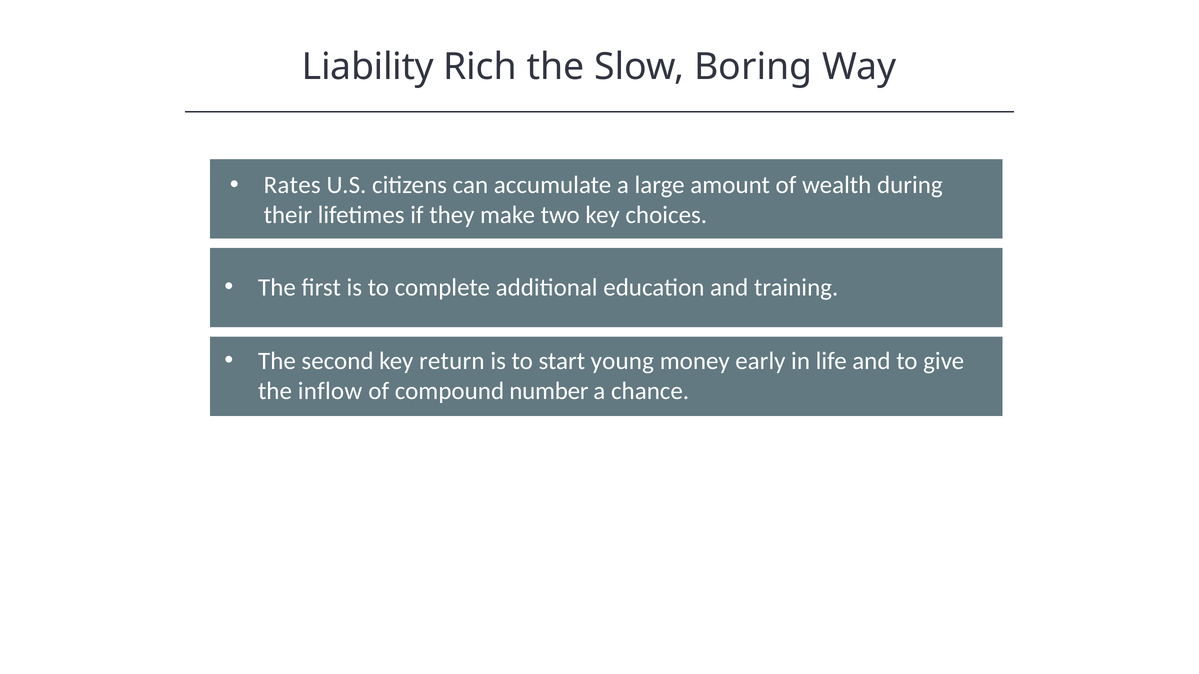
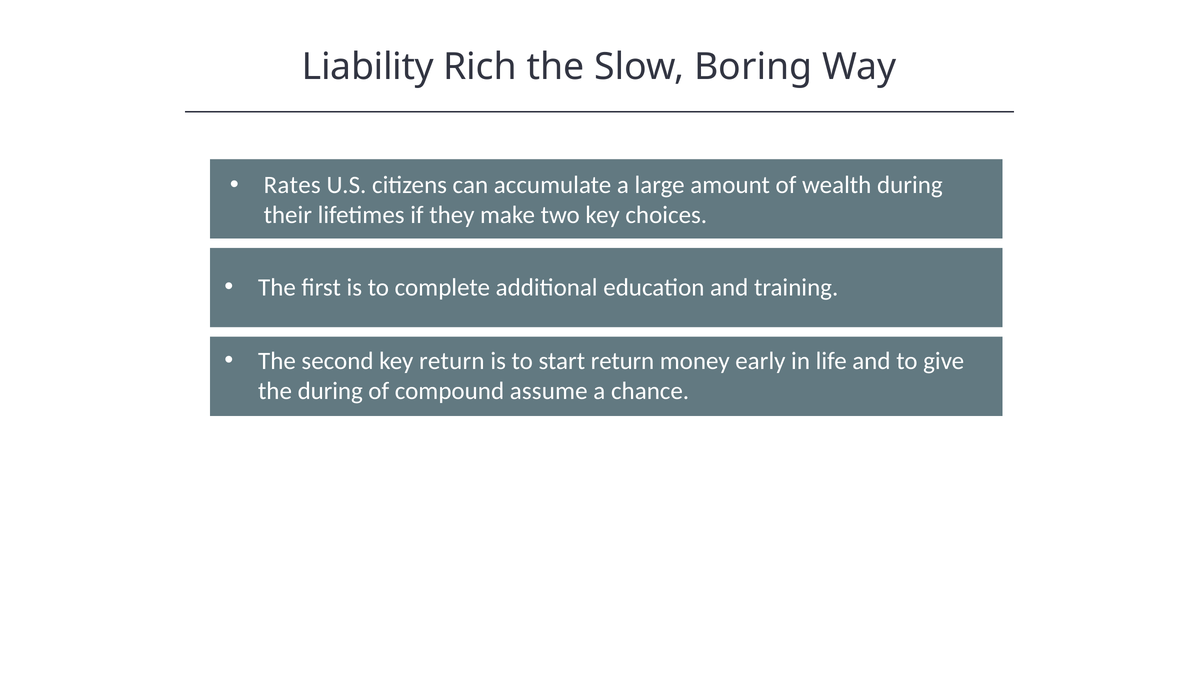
start young: young -> return
the inflow: inflow -> during
number: number -> assume
